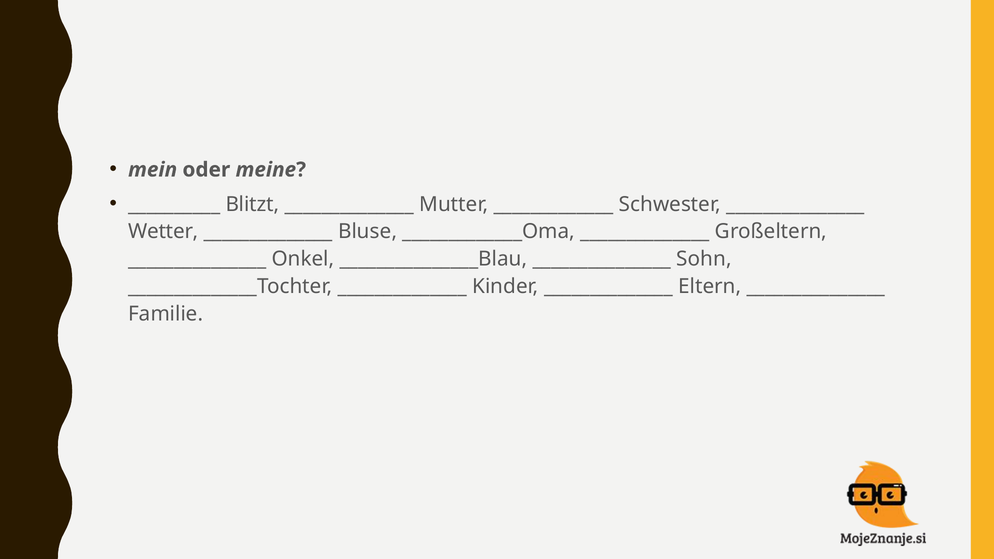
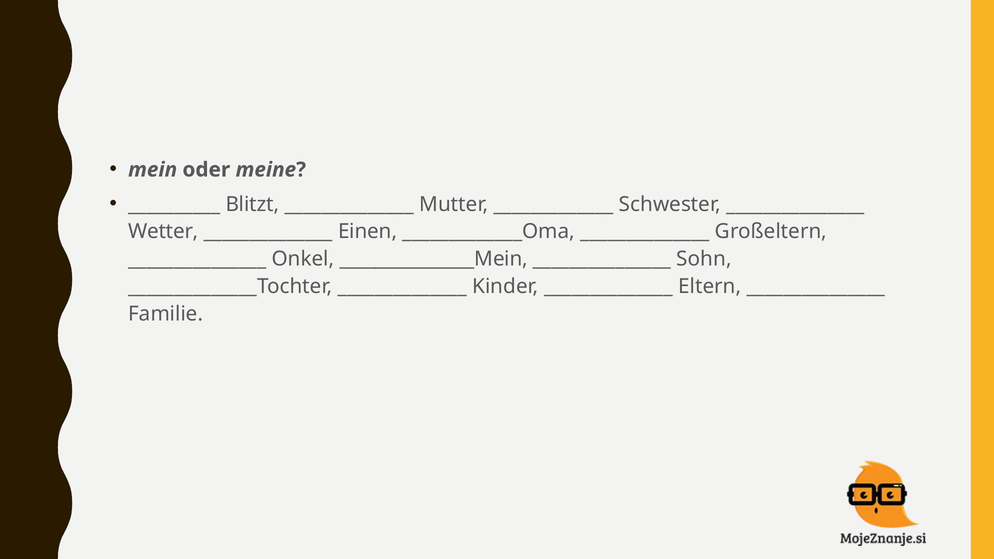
Bluse: Bluse -> Einen
_______________Blau: _______________Blau -> _______________Mein
